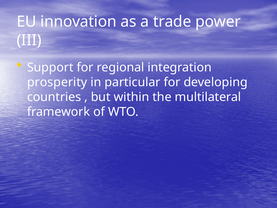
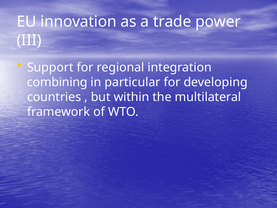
prosperity: prosperity -> combining
